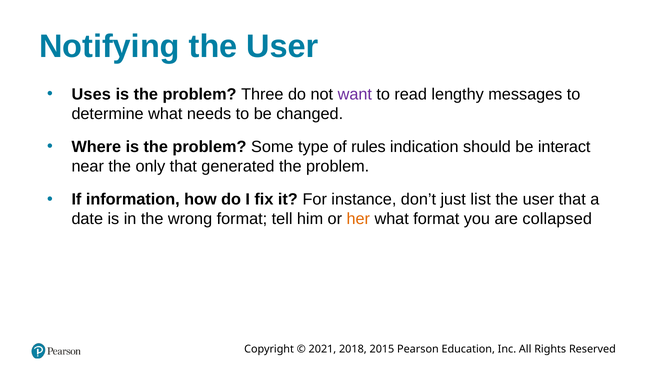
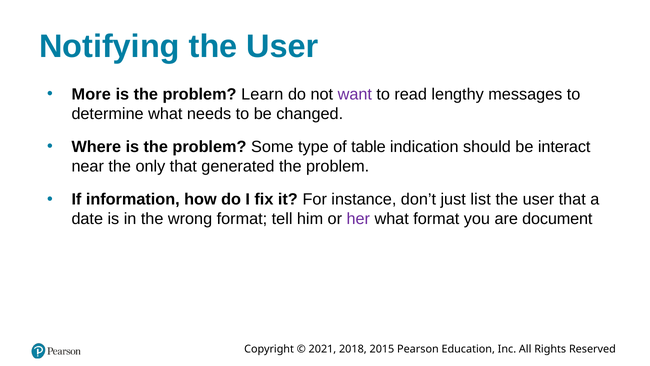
Uses: Uses -> More
Three: Three -> Learn
rules: rules -> table
her colour: orange -> purple
collapsed: collapsed -> document
